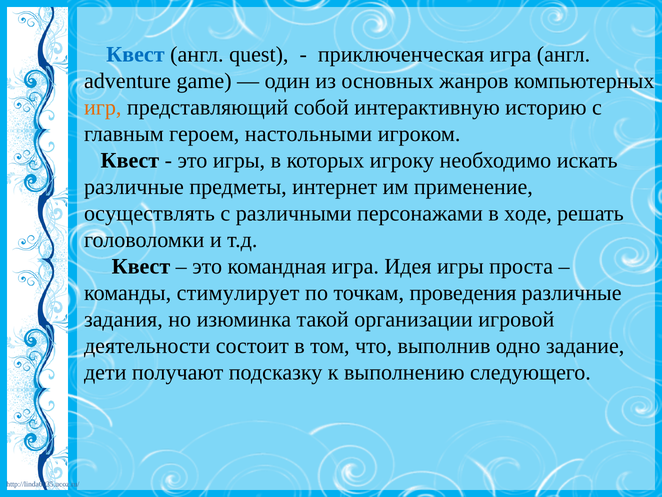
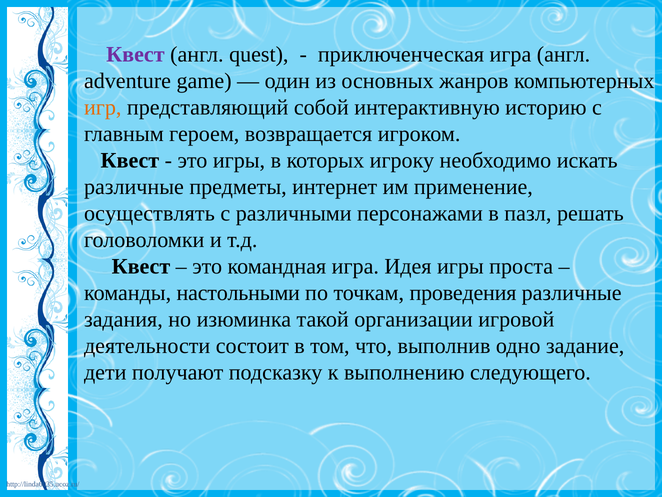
Квест at (135, 54) colour: blue -> purple
настольными: настольными -> возвращается
ходе: ходе -> пазл
стимулирует: стимулирует -> настольными
